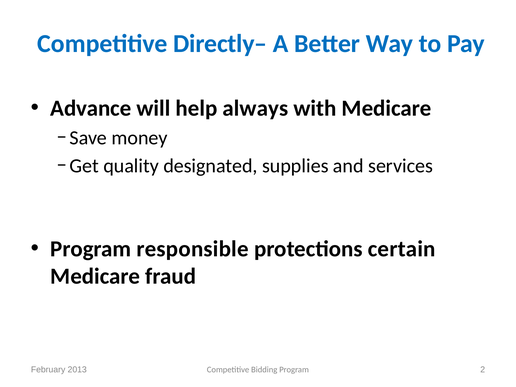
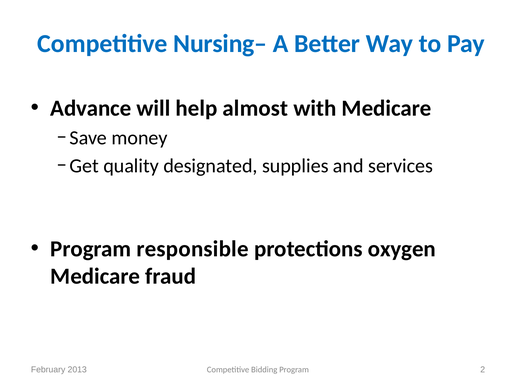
Directly–: Directly– -> Nursing–
always: always -> almost
certain: certain -> oxygen
